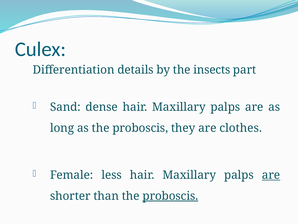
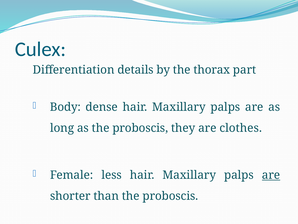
insects: insects -> thorax
Sand: Sand -> Body
proboscis at (170, 196) underline: present -> none
